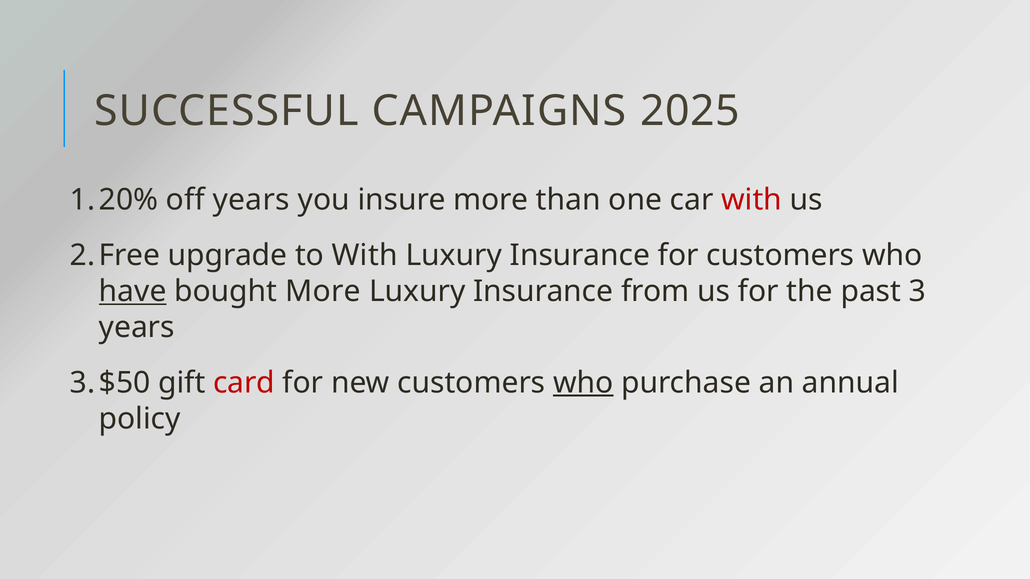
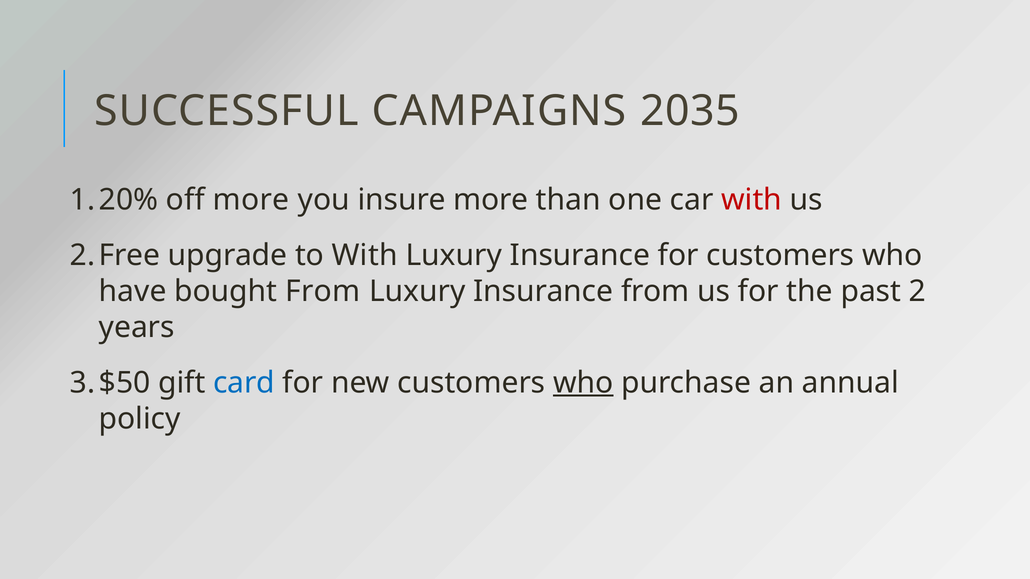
2025: 2025 -> 2035
off years: years -> more
have underline: present -> none
bought More: More -> From
3: 3 -> 2
card colour: red -> blue
